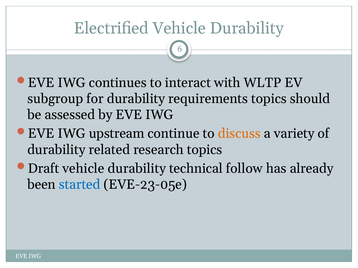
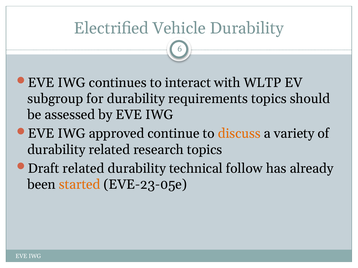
upstream: upstream -> approved
Draft vehicle: vehicle -> related
started colour: blue -> orange
